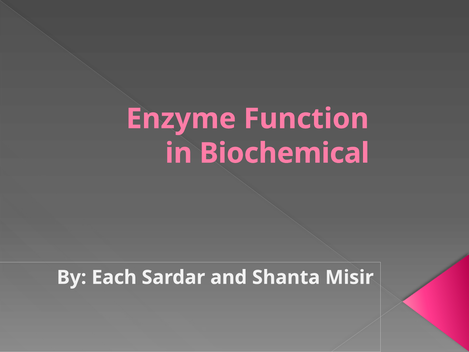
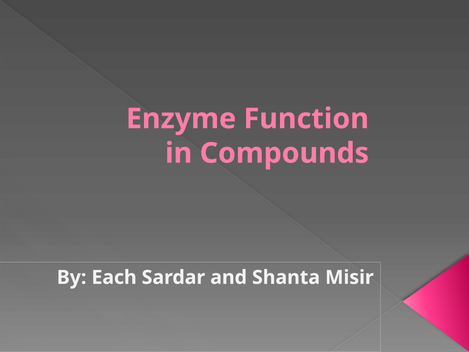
Biochemical: Biochemical -> Compounds
